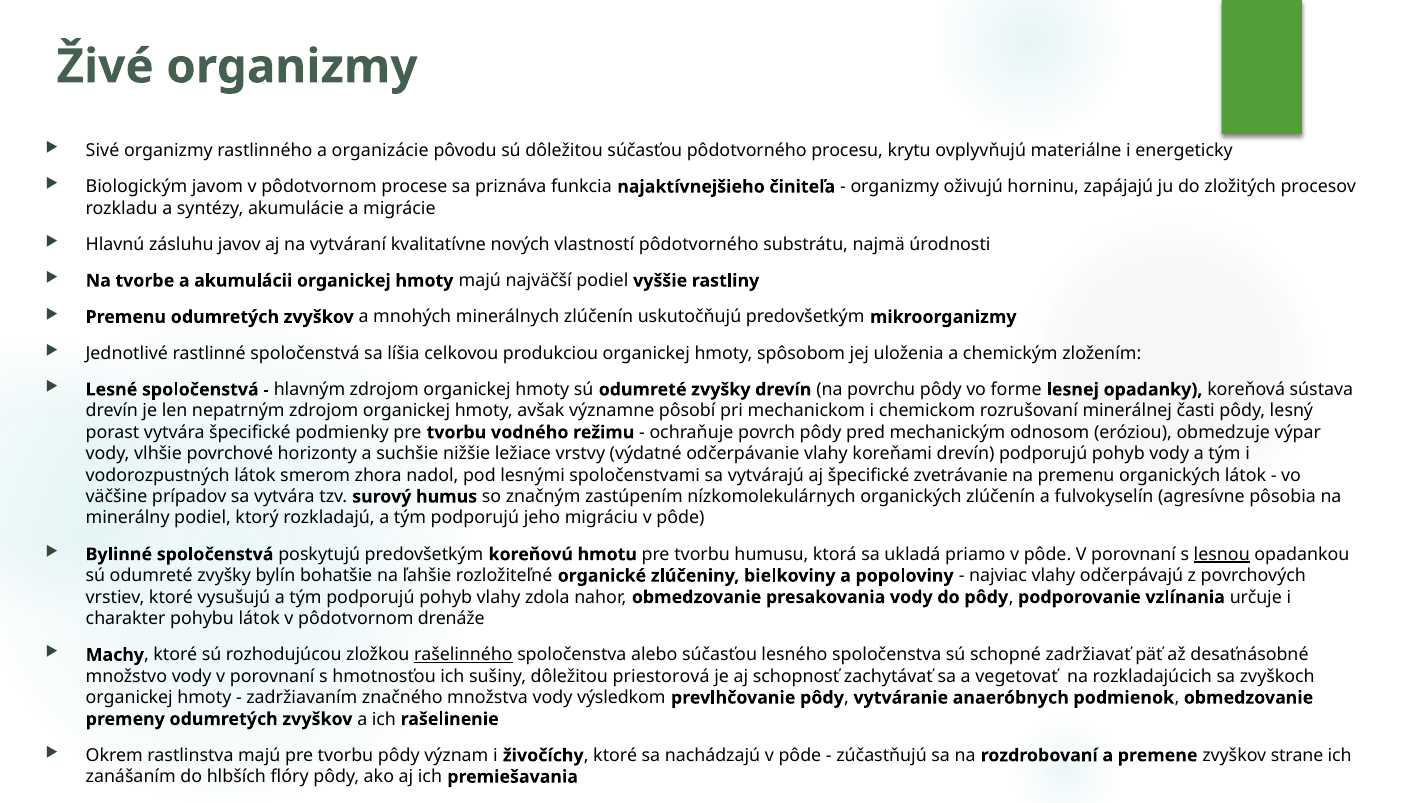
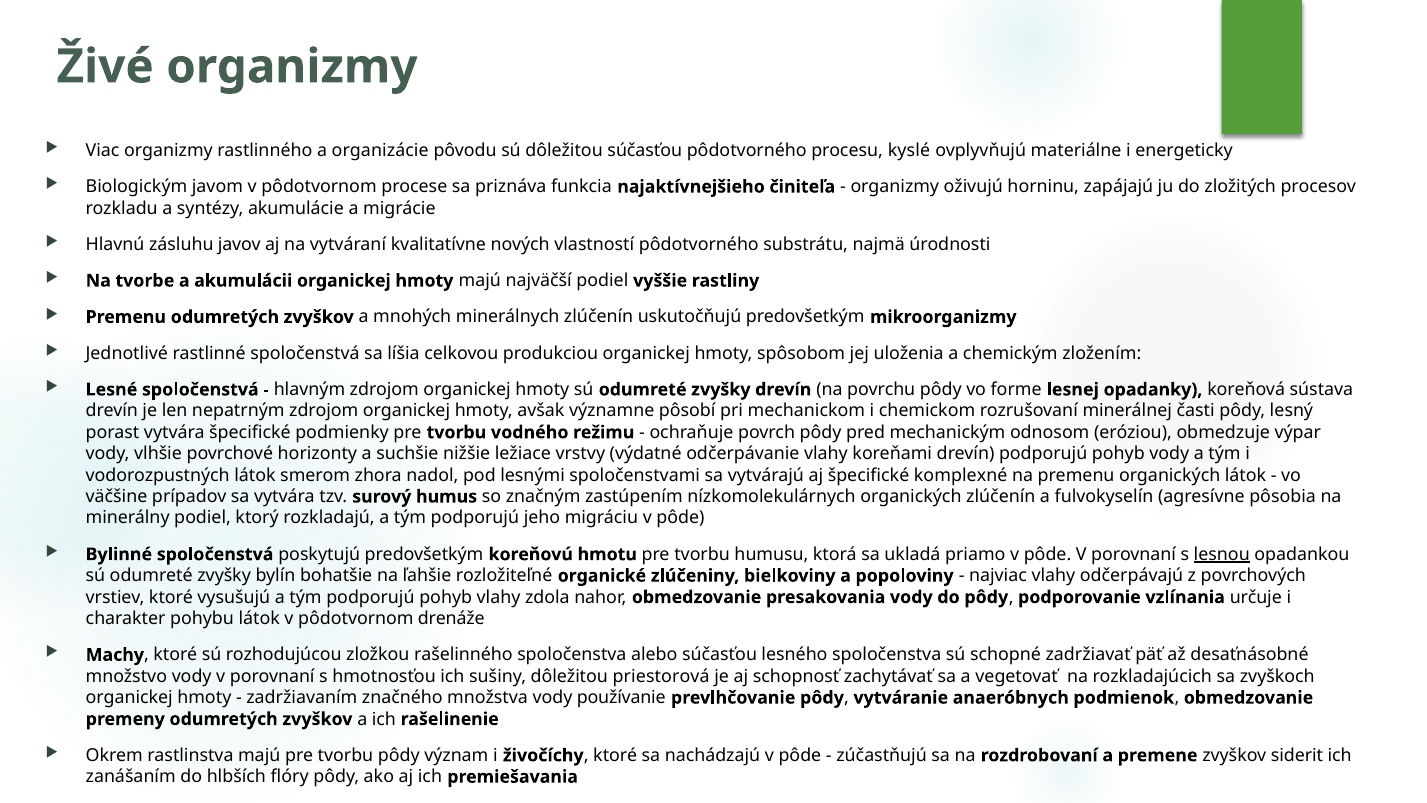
Sivé: Sivé -> Viac
krytu: krytu -> kyslé
zvetrávanie: zvetrávanie -> komplexné
rašelinného underline: present -> none
výsledkom: výsledkom -> používanie
strane: strane -> siderit
